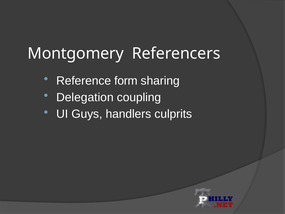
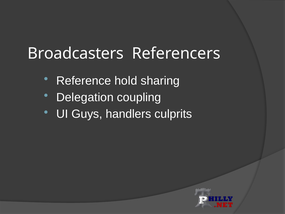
Montgomery: Montgomery -> Broadcasters
form: form -> hold
